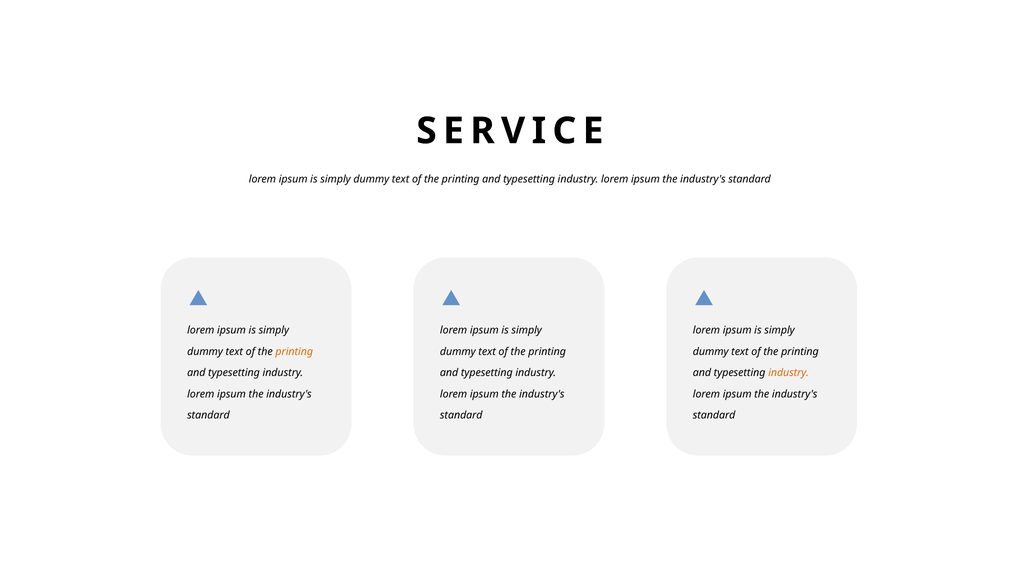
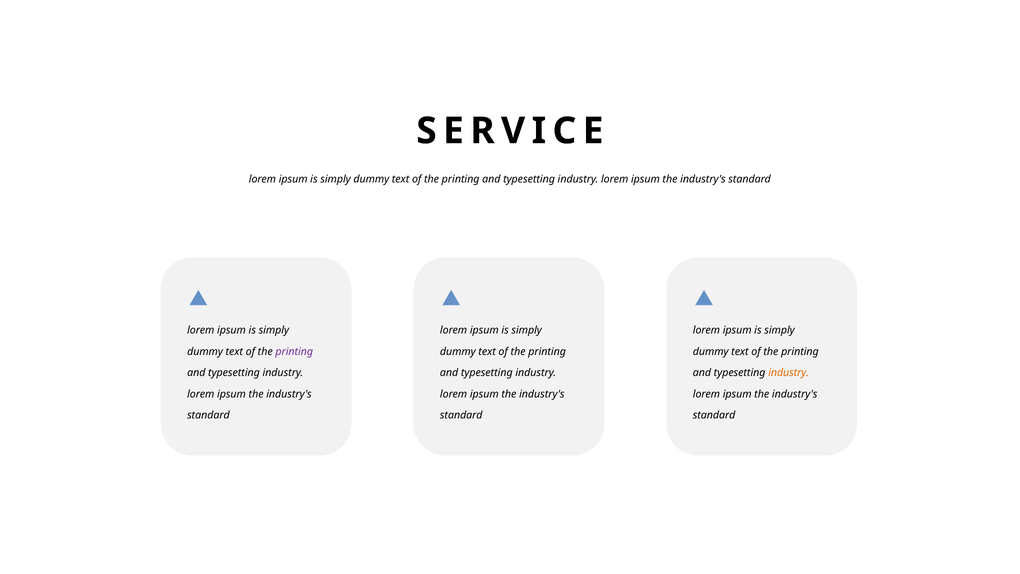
printing at (294, 351) colour: orange -> purple
